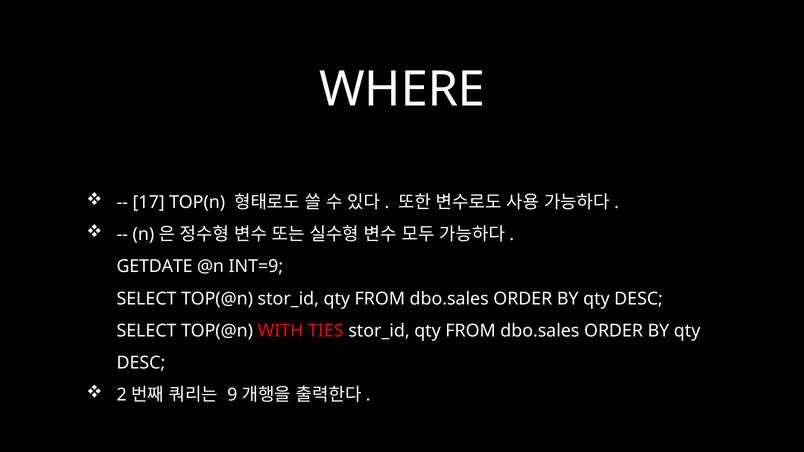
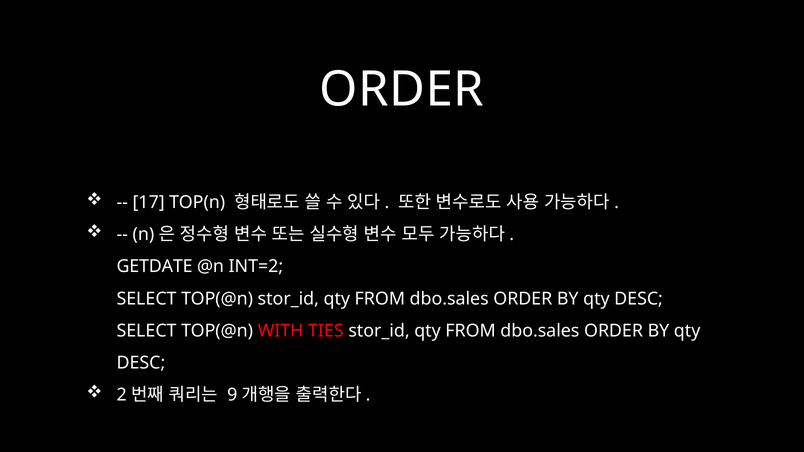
WHERE at (402, 90): WHERE -> ORDER
INT=9: INT=9 -> INT=2
